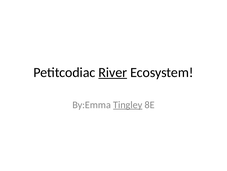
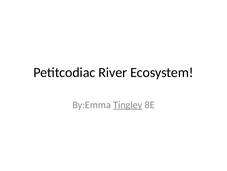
River underline: present -> none
